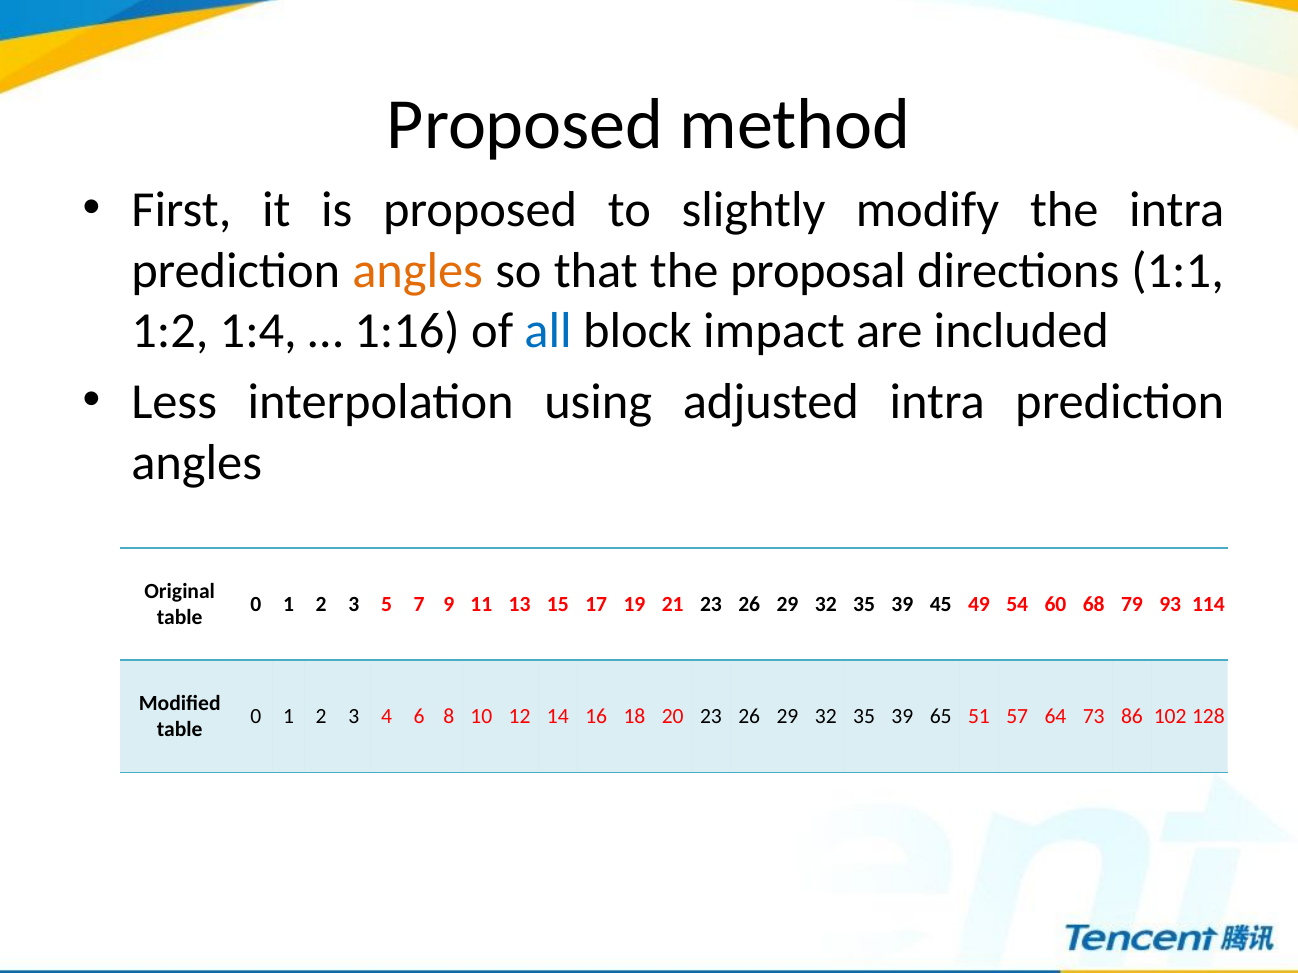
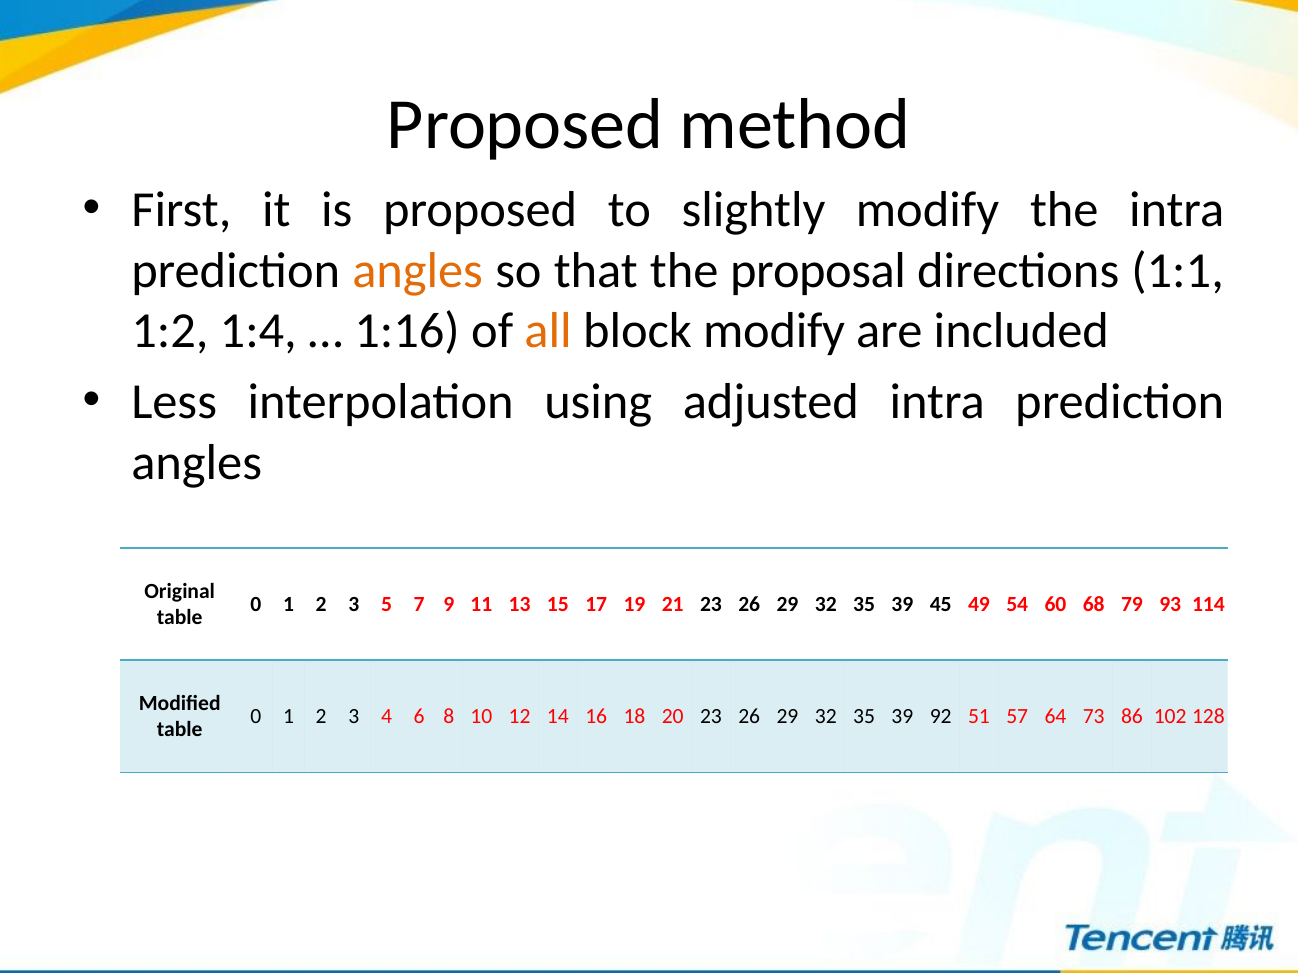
all colour: blue -> orange
block impact: impact -> modify
65: 65 -> 92
